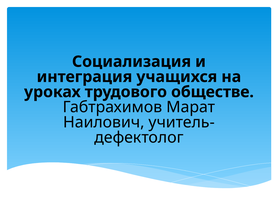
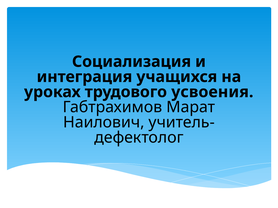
обществе: обществе -> усвоения
